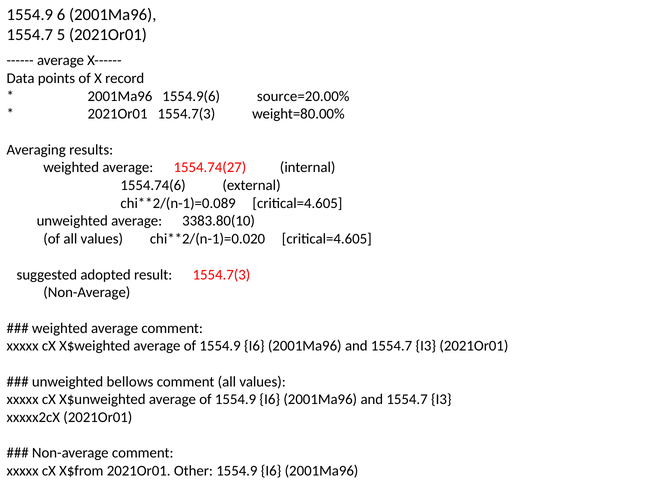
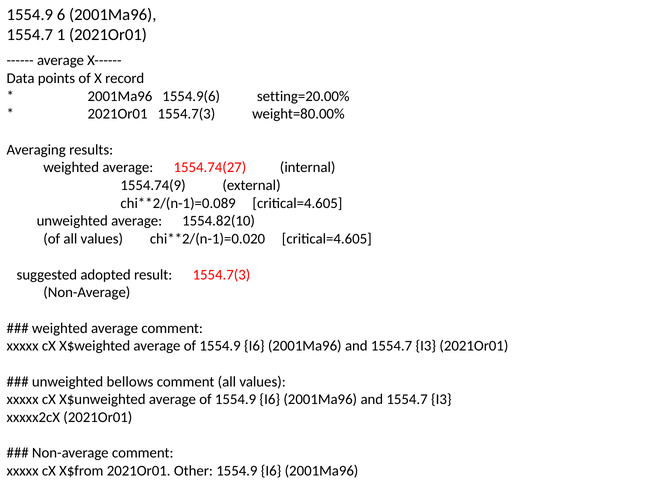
5: 5 -> 1
source=20.00%: source=20.00% -> setting=20.00%
1554.74(6: 1554.74(6 -> 1554.74(9
3383.80(10: 3383.80(10 -> 1554.82(10
